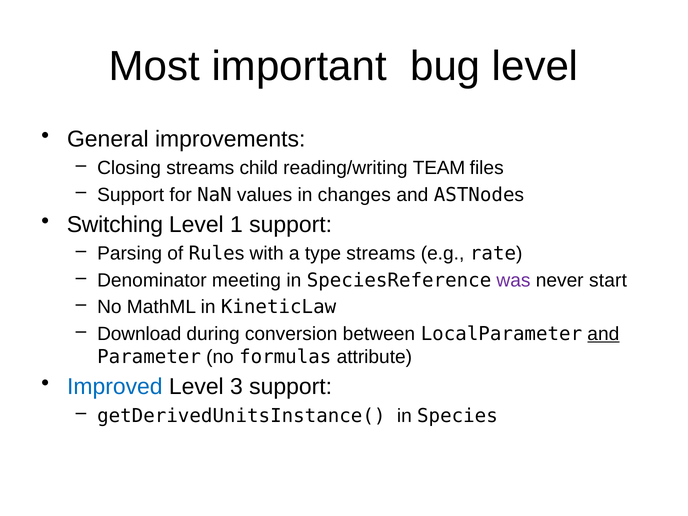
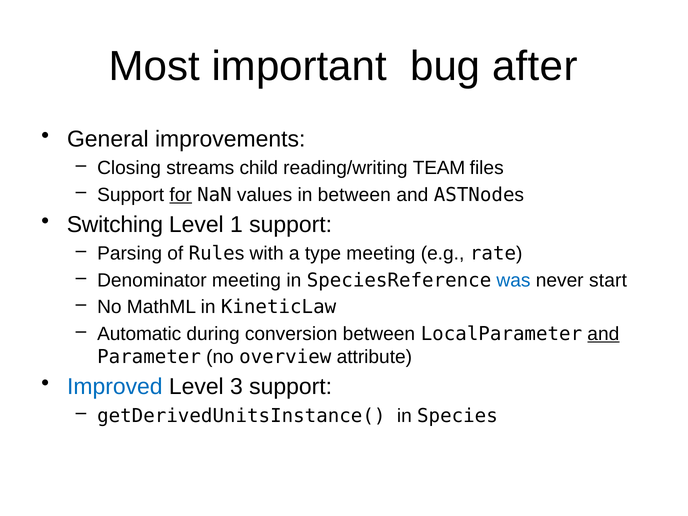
bug level: level -> after
for underline: none -> present
in changes: changes -> between
type streams: streams -> meeting
was colour: purple -> blue
Download: Download -> Automatic
formulas: formulas -> overview
